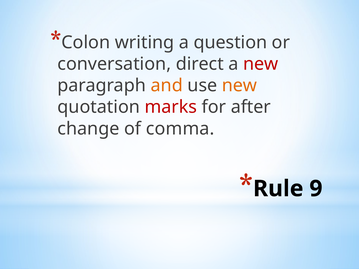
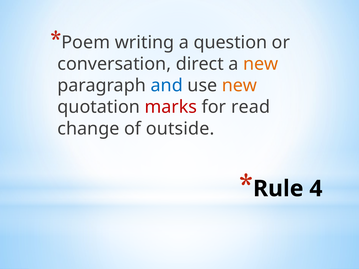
Colon: Colon -> Poem
new at (261, 64) colour: red -> orange
and colour: orange -> blue
after: after -> read
comma: comma -> outside
9: 9 -> 4
